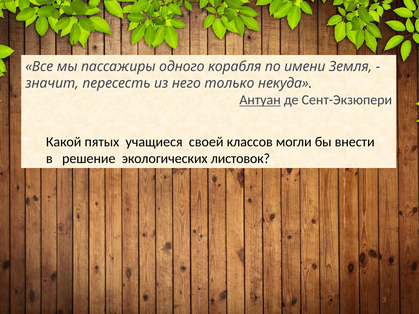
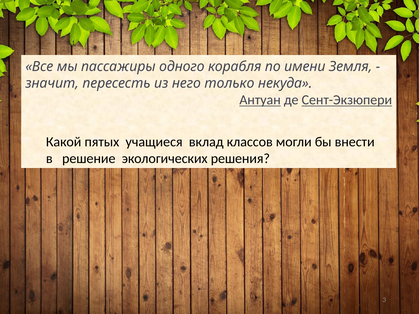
Сент-Экзюпери underline: none -> present
своей: своей -> вклад
листовок: листовок -> решения
